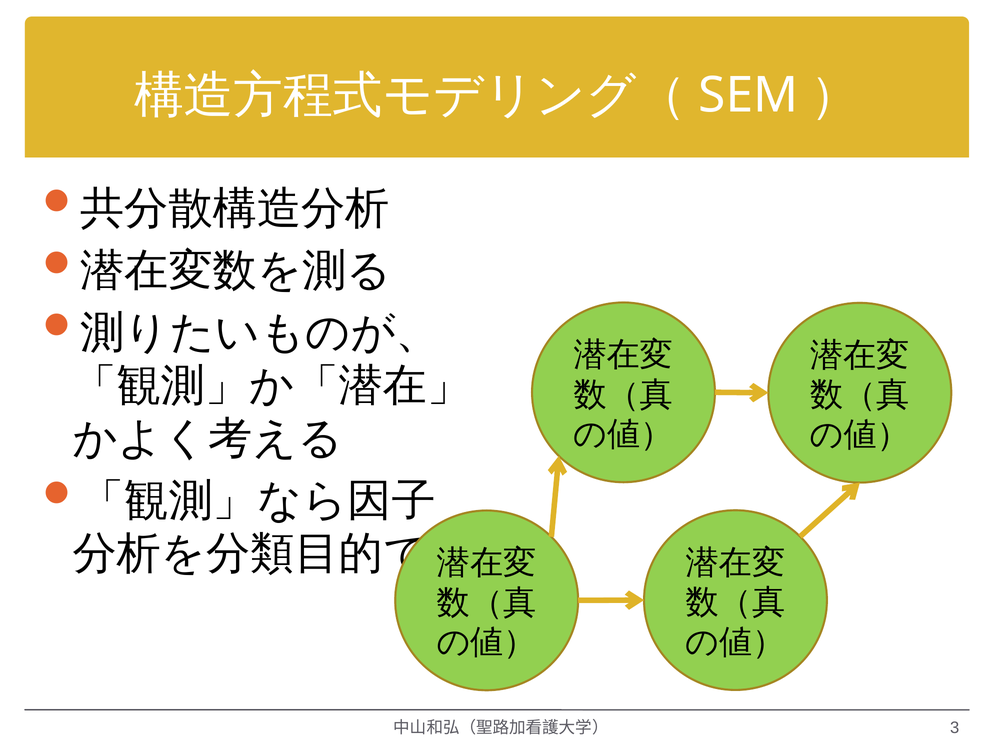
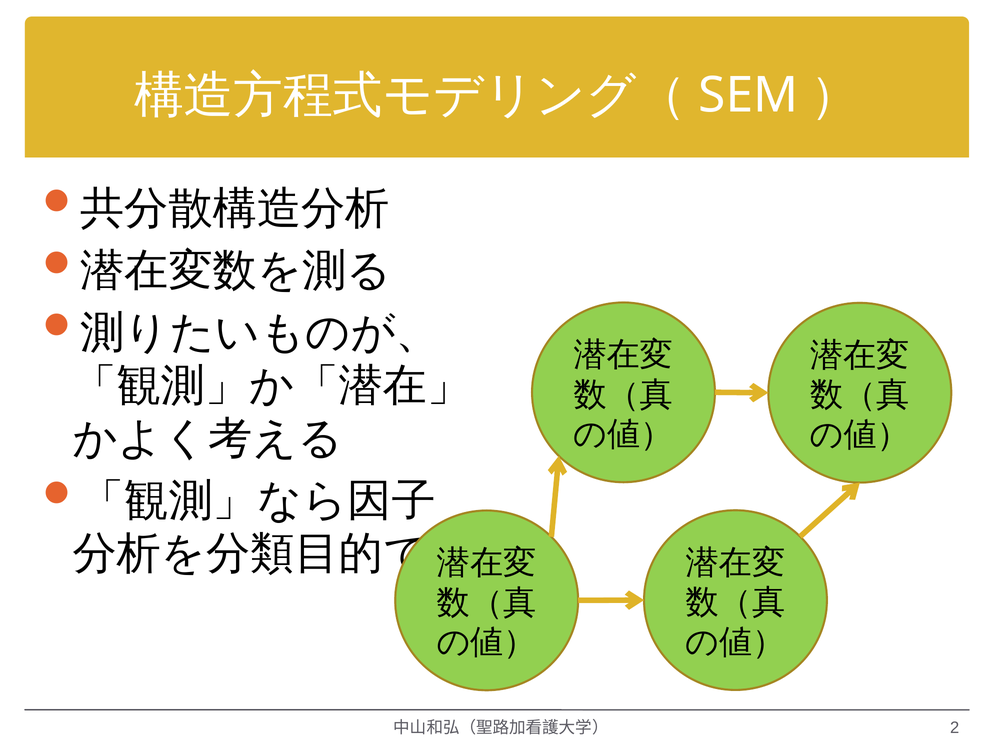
3: 3 -> 2
